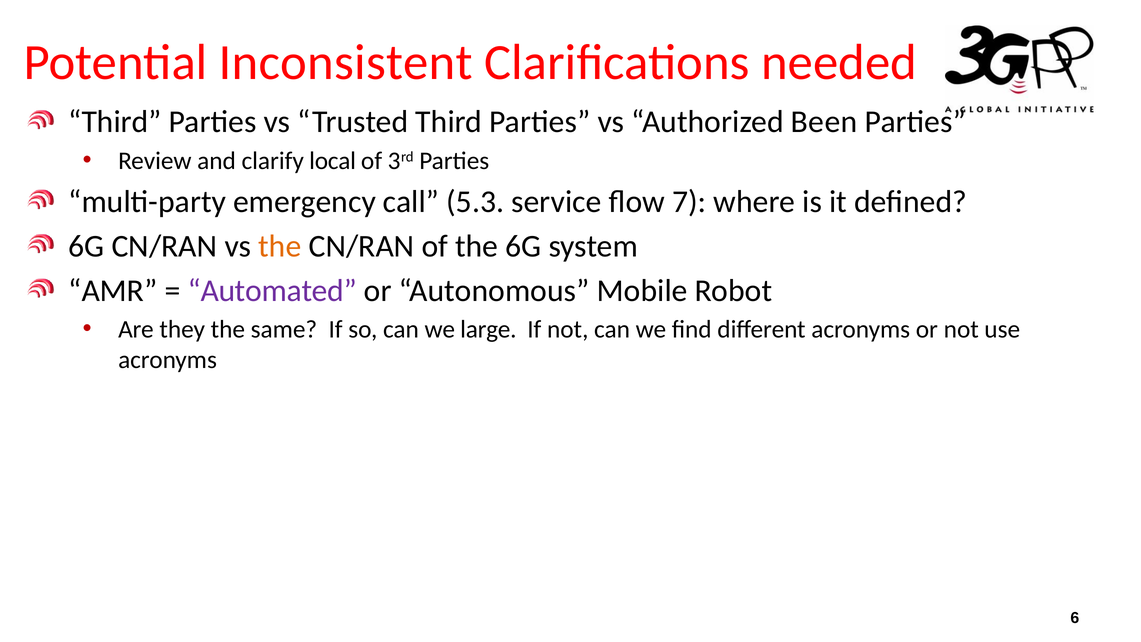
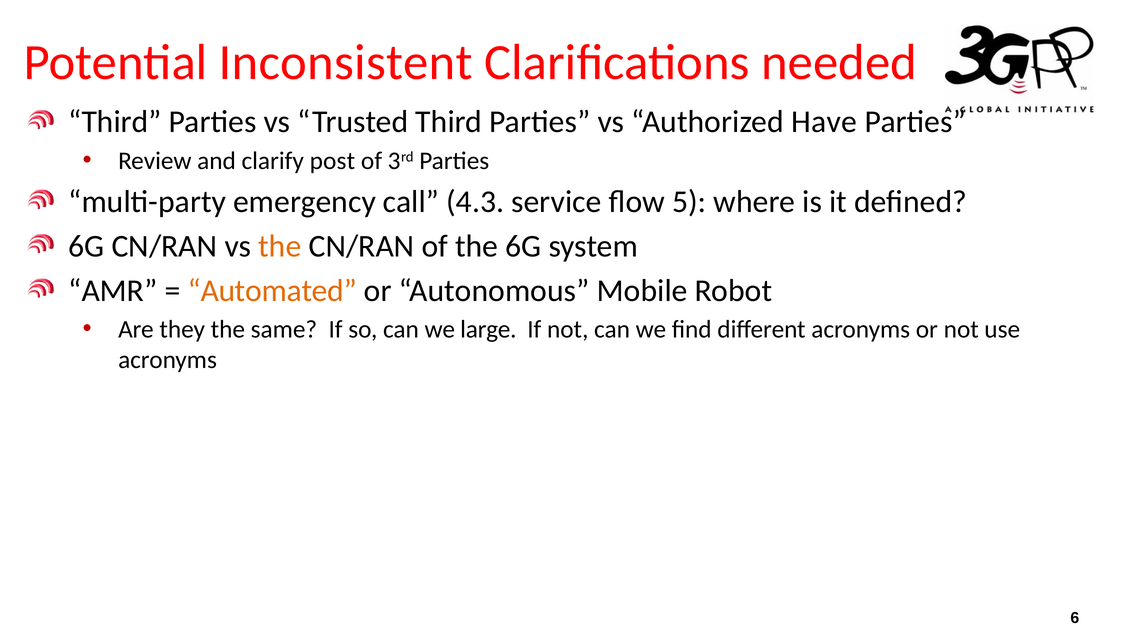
Been: Been -> Have
local: local -> post
5.3: 5.3 -> 4.3
7: 7 -> 5
Automated colour: purple -> orange
